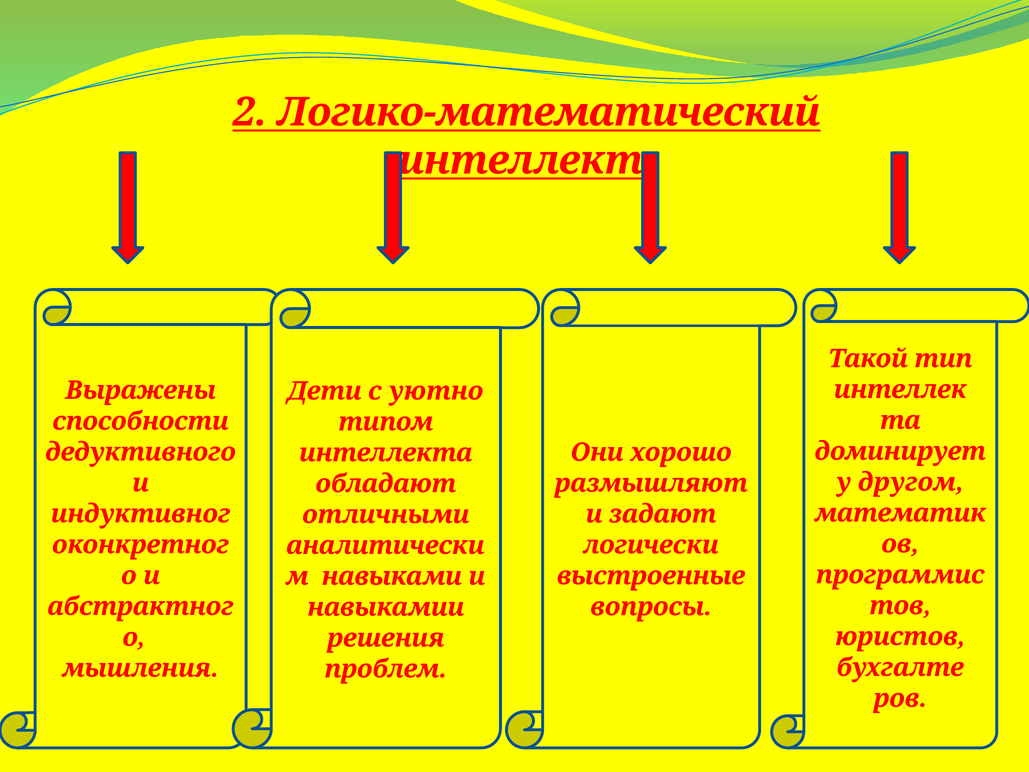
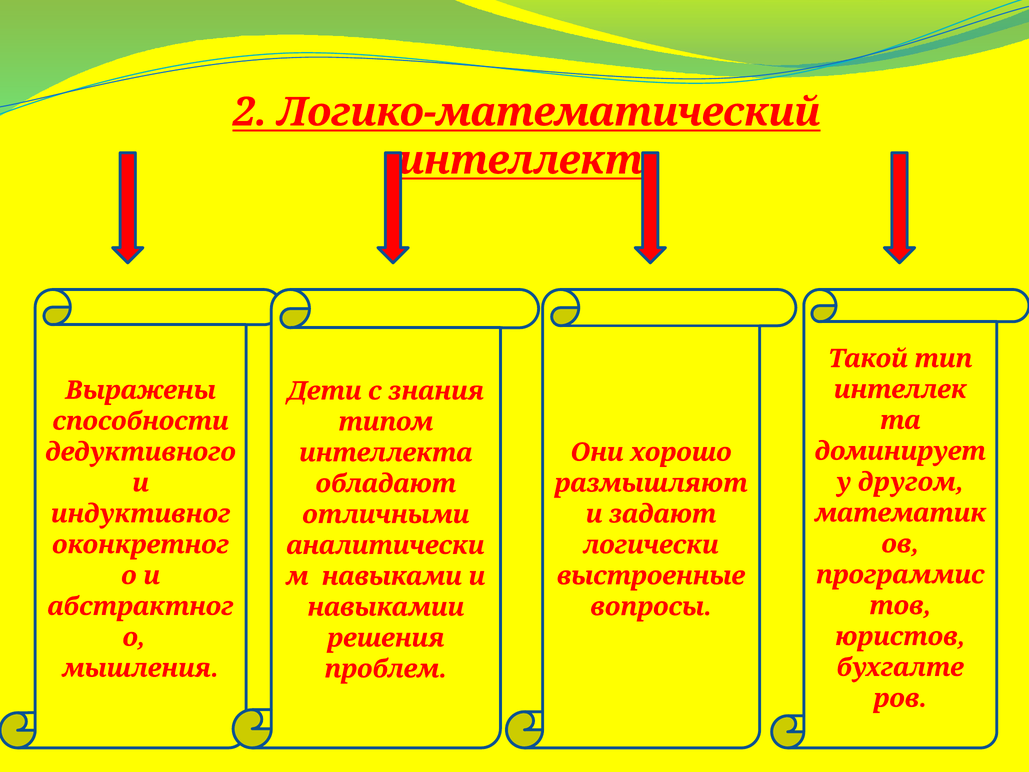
уютно: уютно -> знания
